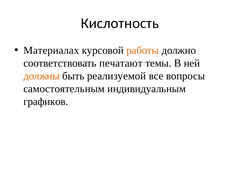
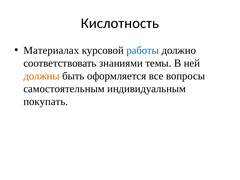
работы colour: orange -> blue
печатают: печатают -> знаниями
реализуемой: реализуемой -> оформляется
графиков: графиков -> покупать
